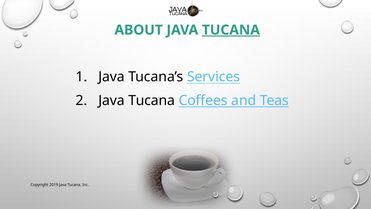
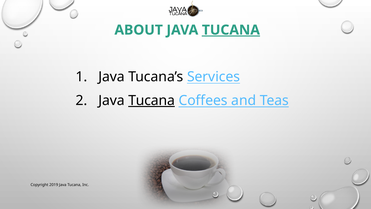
Tucana at (152, 100) underline: none -> present
